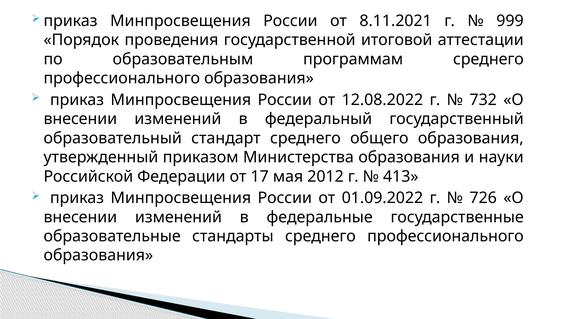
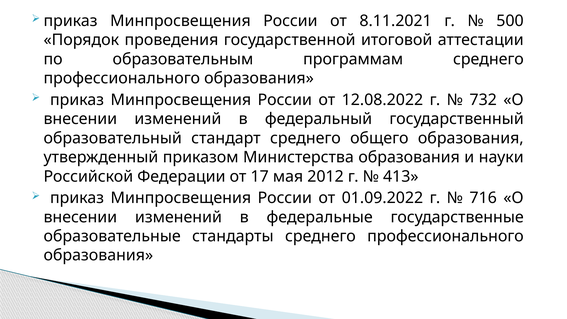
999: 999 -> 500
726: 726 -> 716
